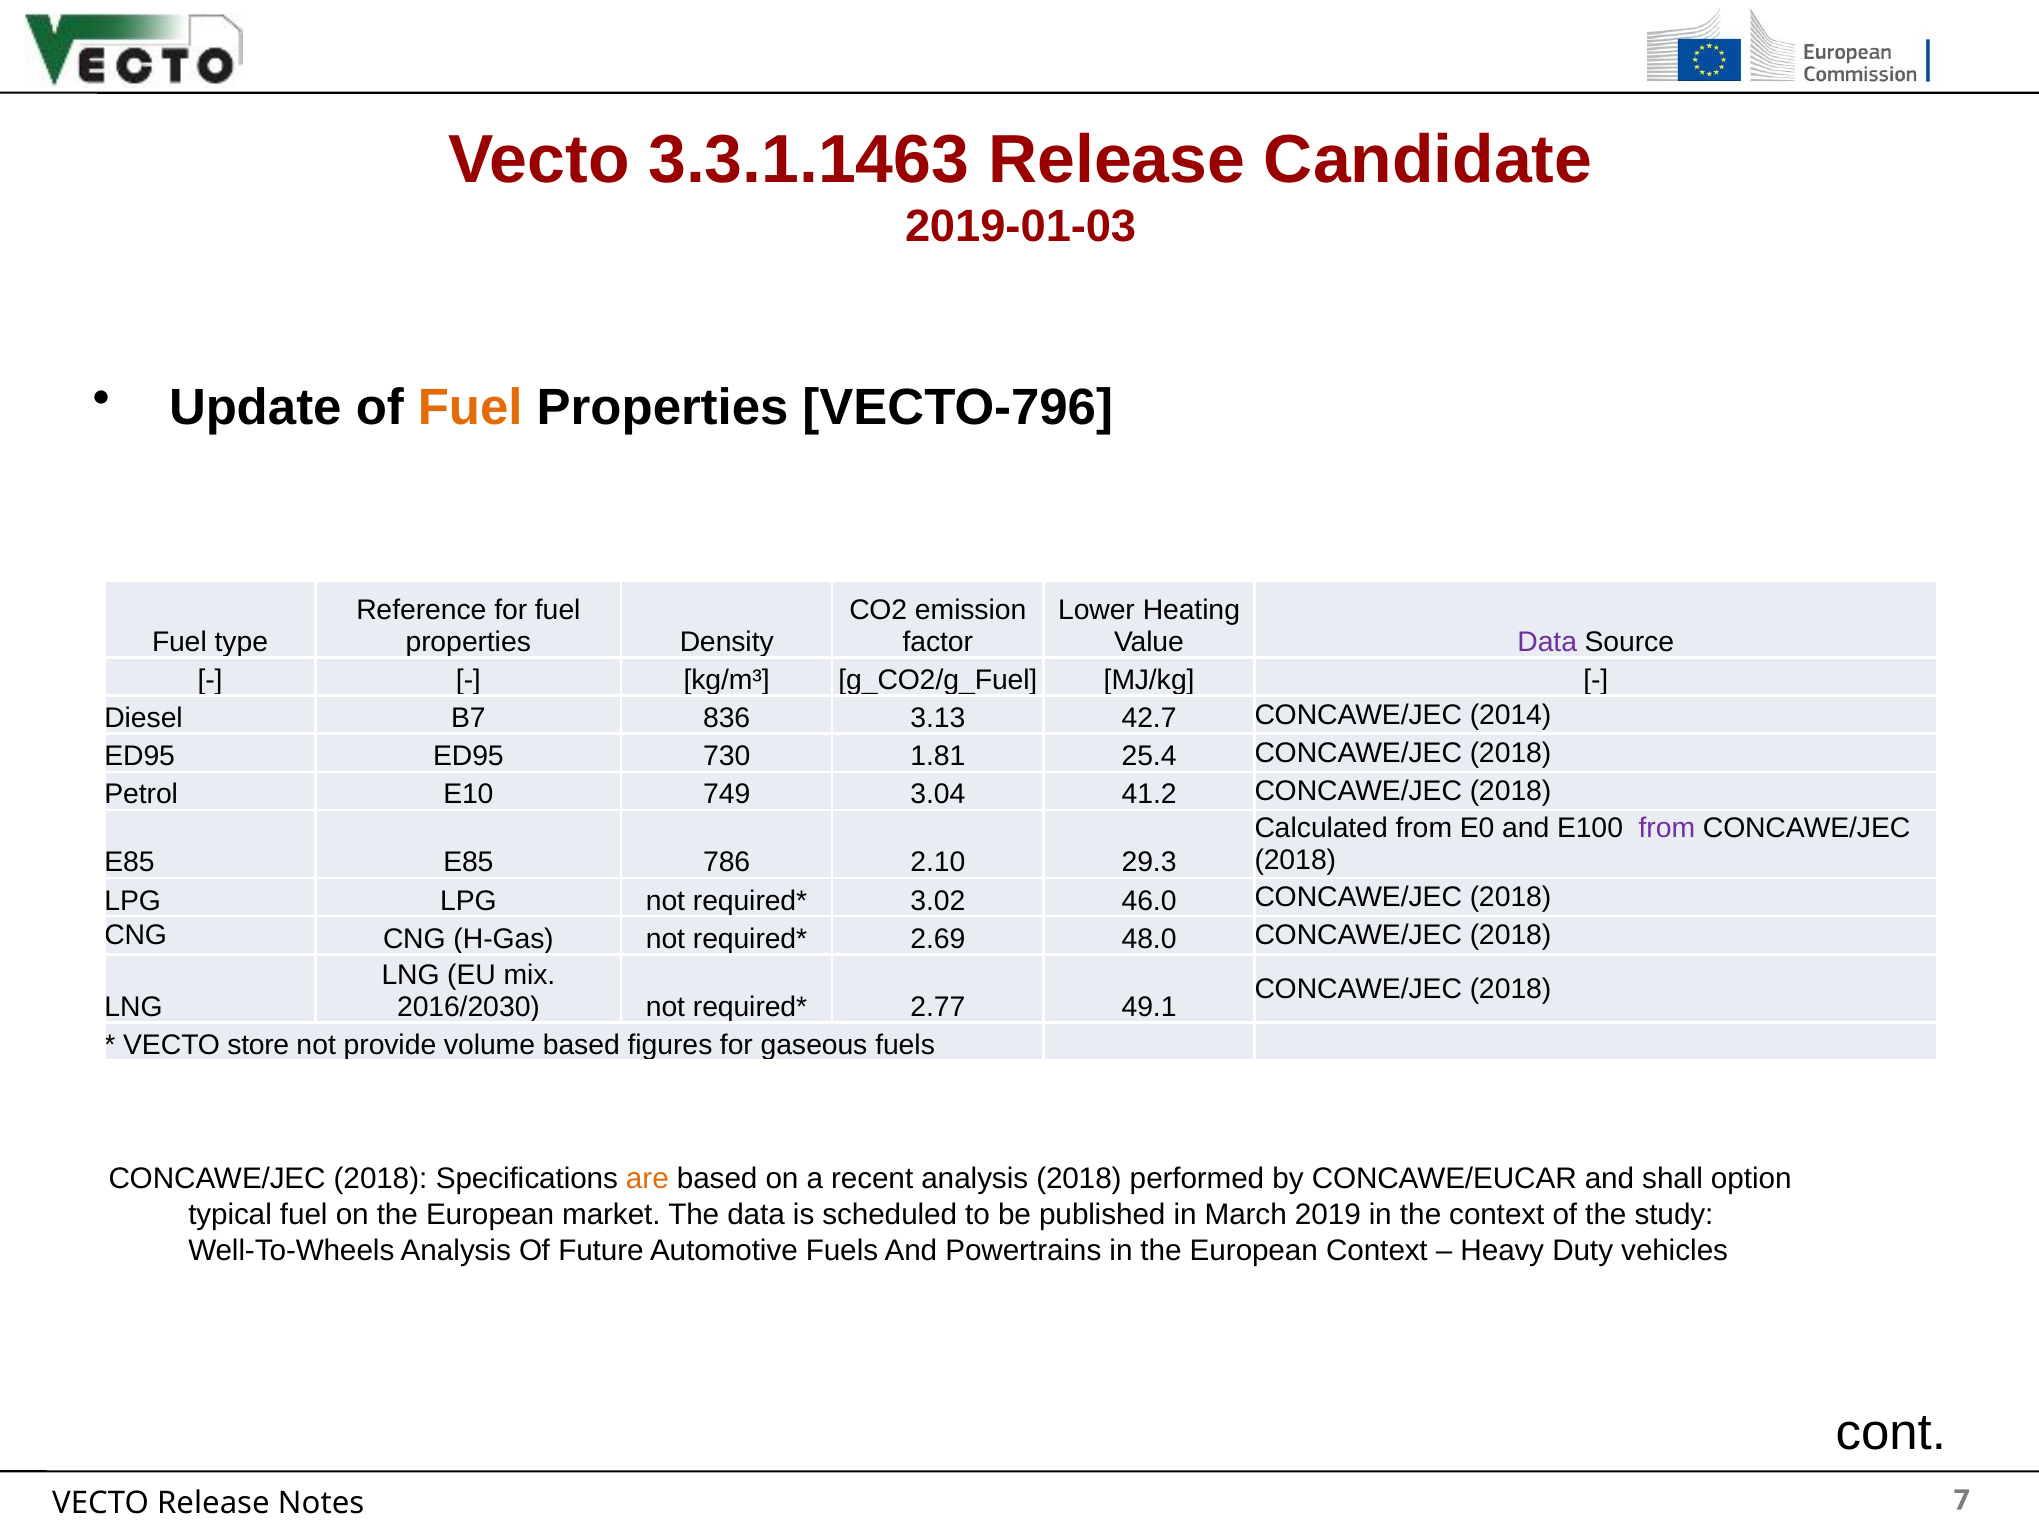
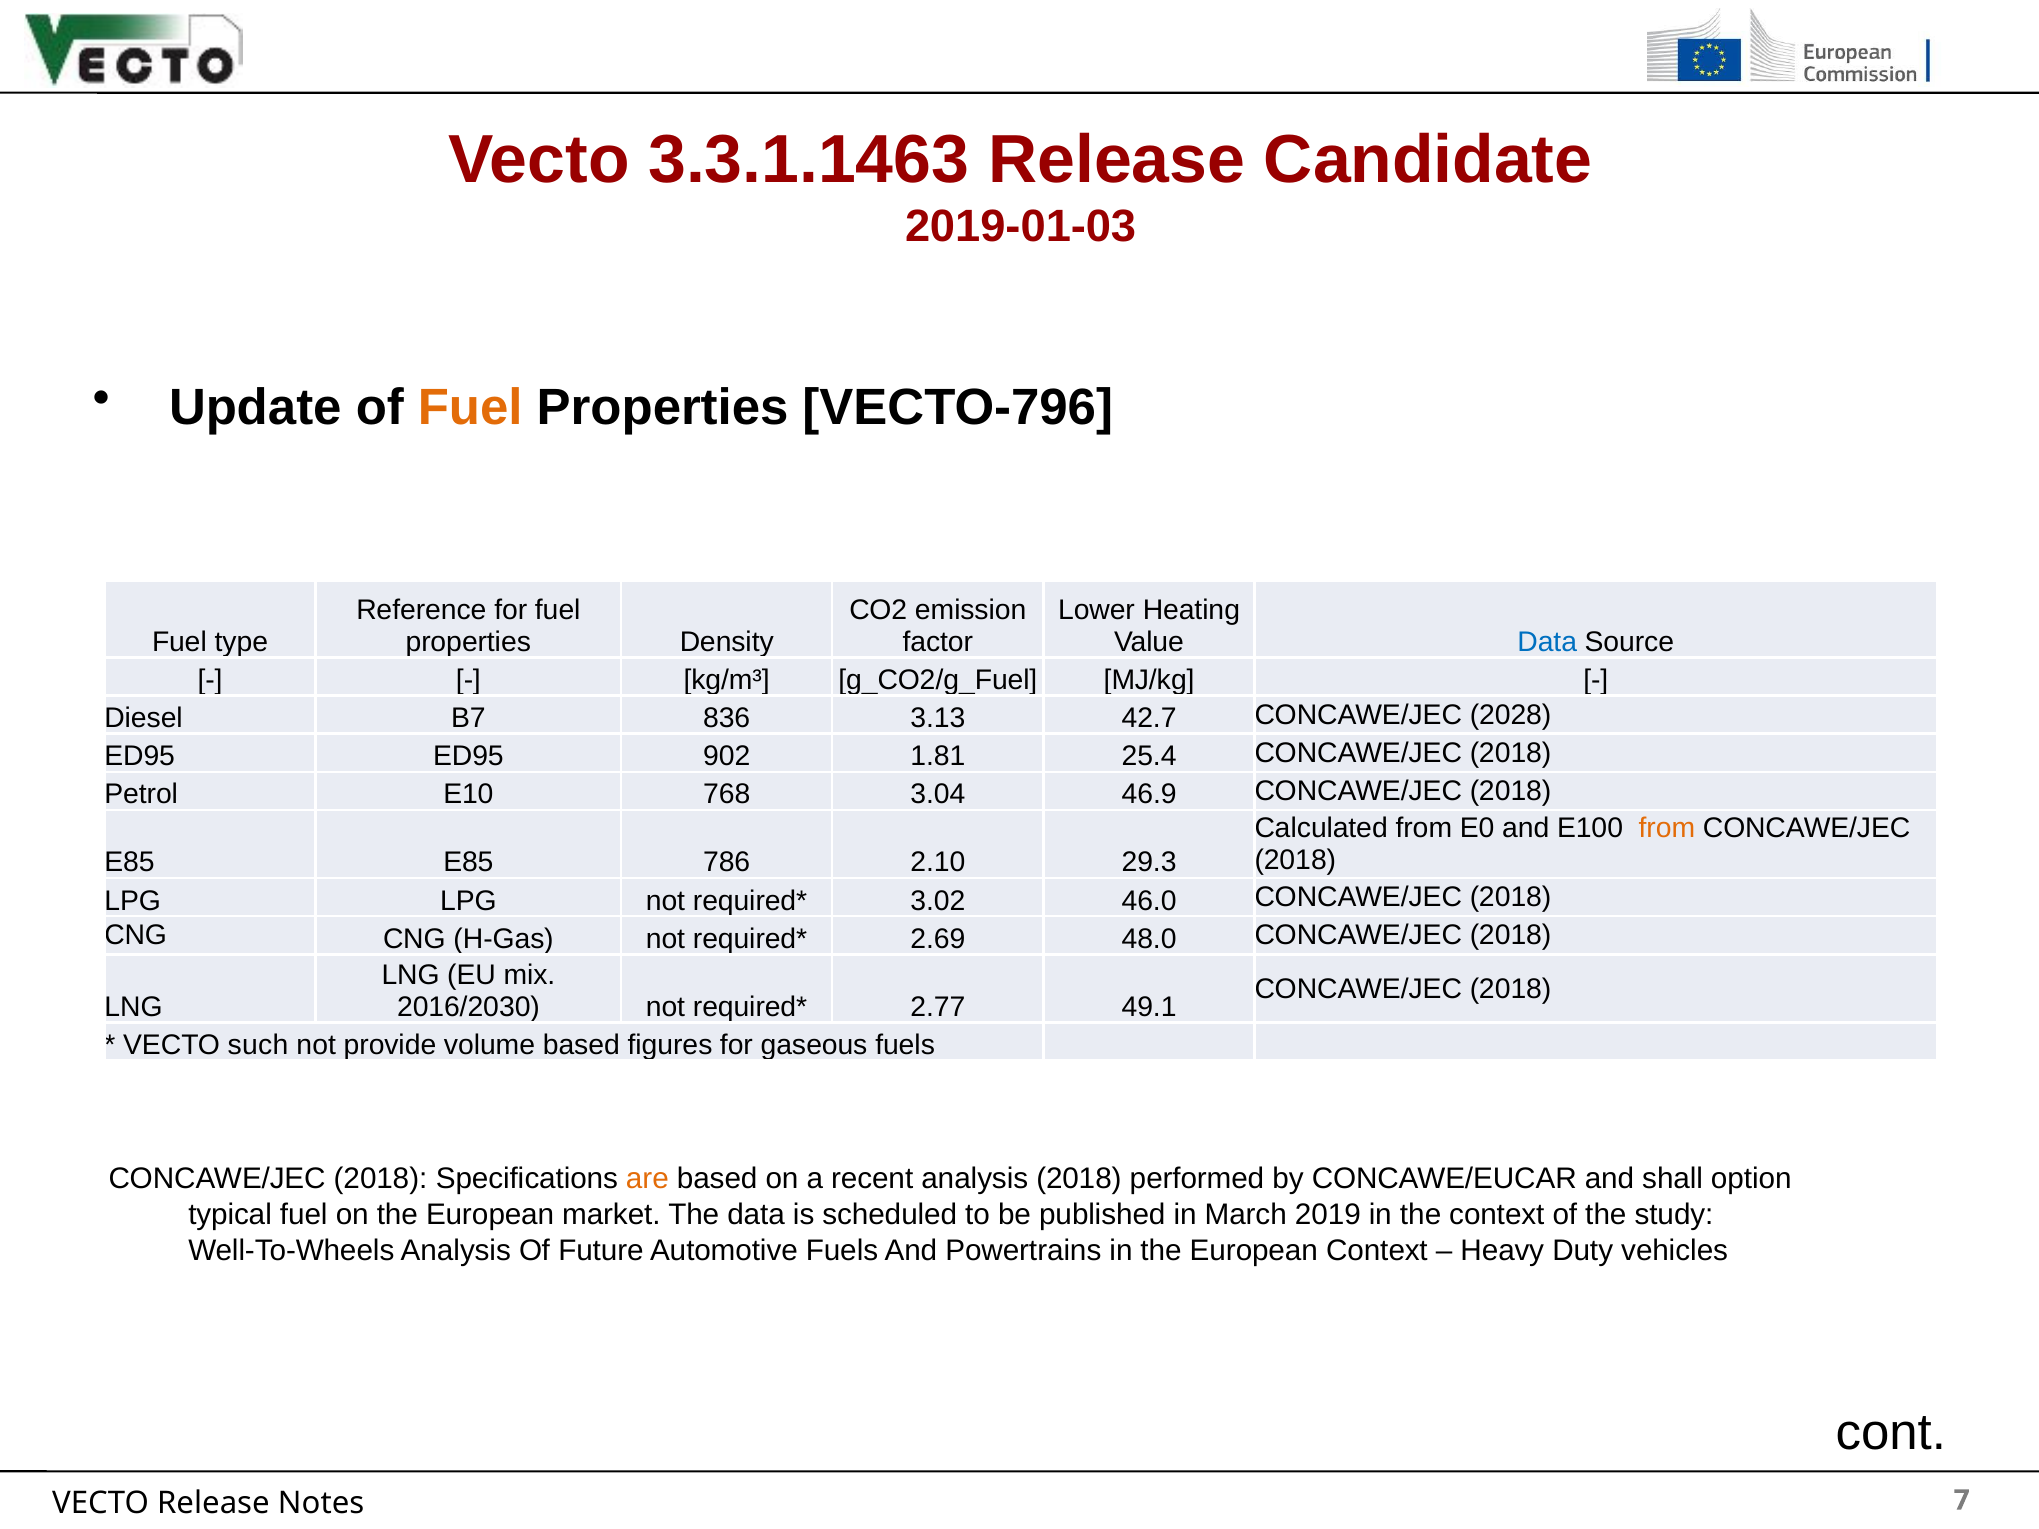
Data at (1547, 642) colour: purple -> blue
2014: 2014 -> 2028
730: 730 -> 902
749: 749 -> 768
41.2: 41.2 -> 46.9
from at (1667, 829) colour: purple -> orange
store: store -> such
